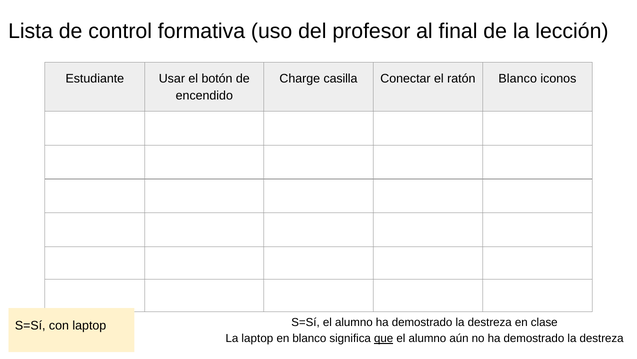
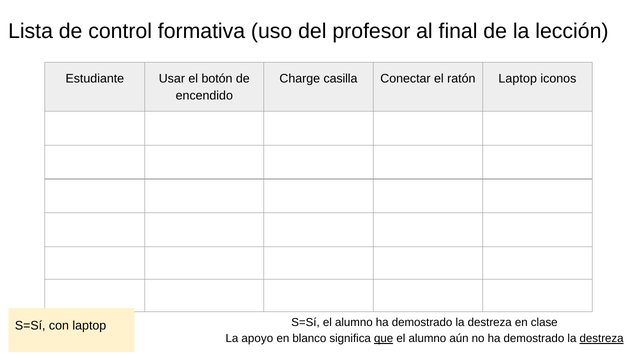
ratón Blanco: Blanco -> Laptop
La laptop: laptop -> apoyo
destreza at (602, 338) underline: none -> present
